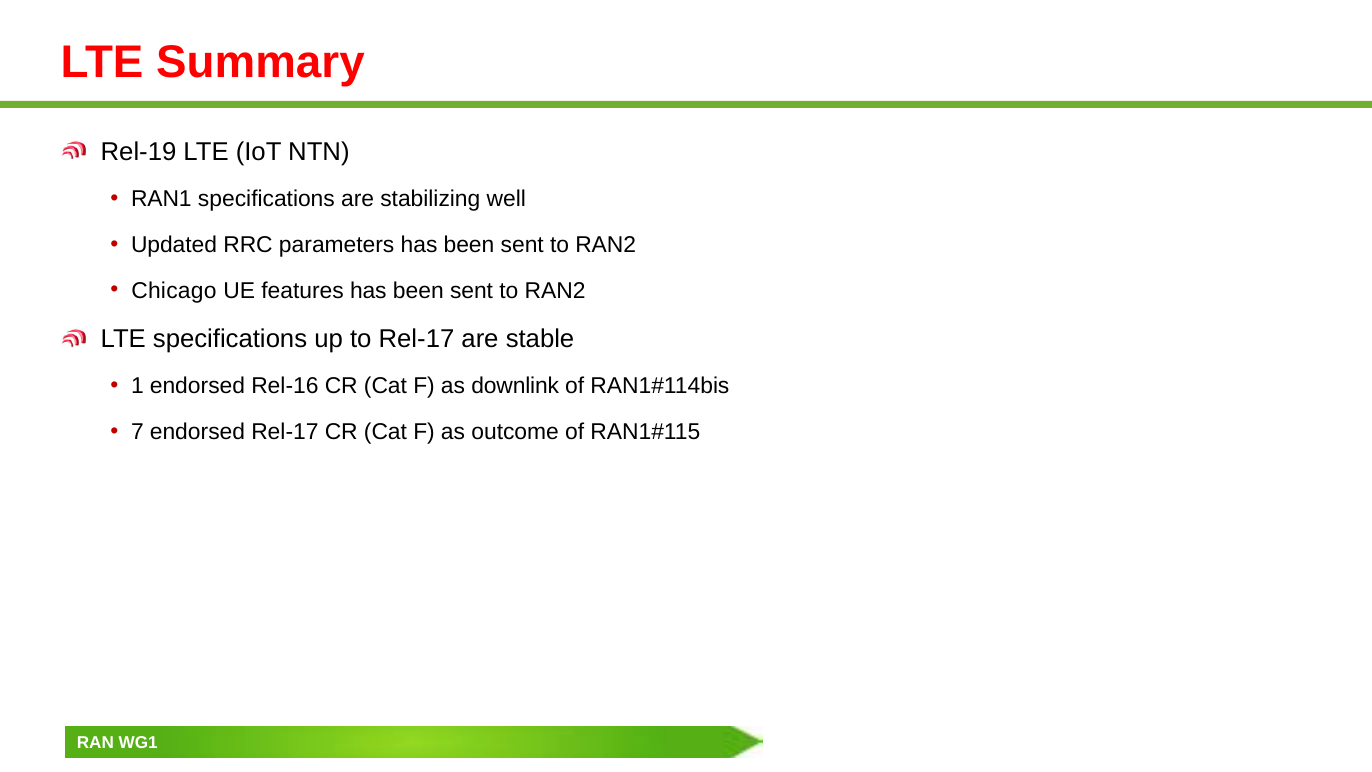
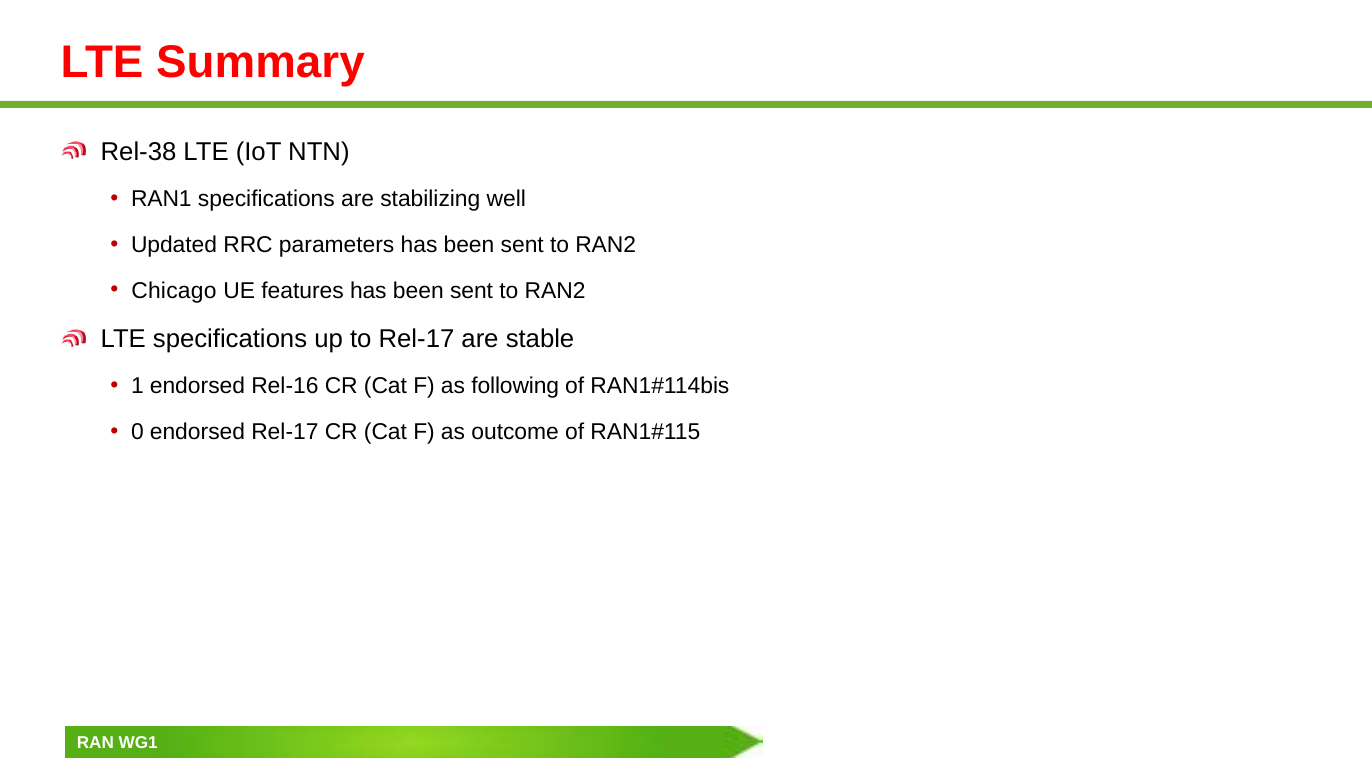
Rel-19: Rel-19 -> Rel-38
downlink: downlink -> following
7: 7 -> 0
